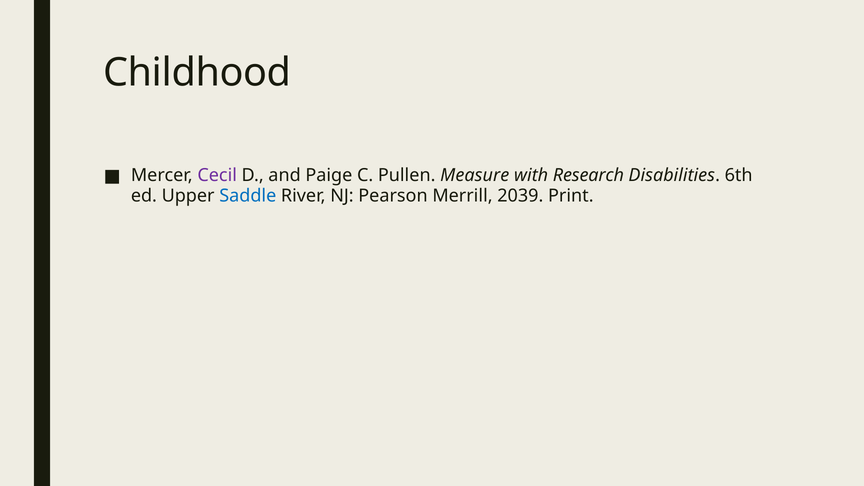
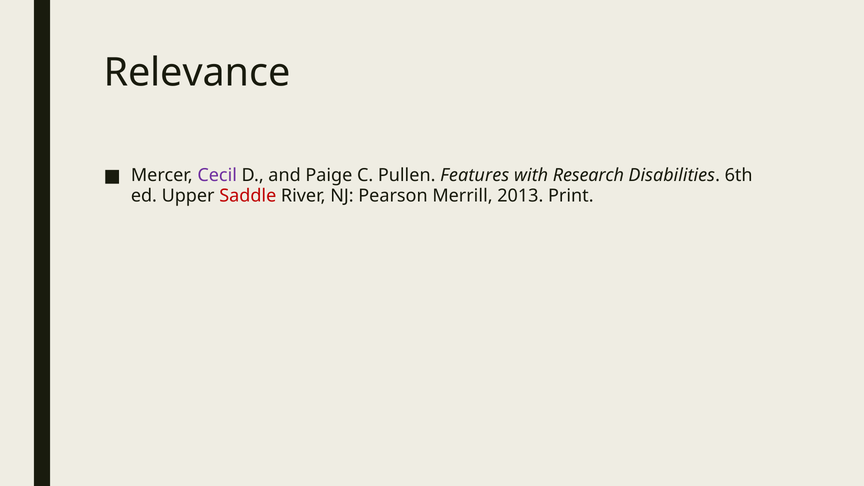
Childhood: Childhood -> Relevance
Measure: Measure -> Features
Saddle colour: blue -> red
2039: 2039 -> 2013
